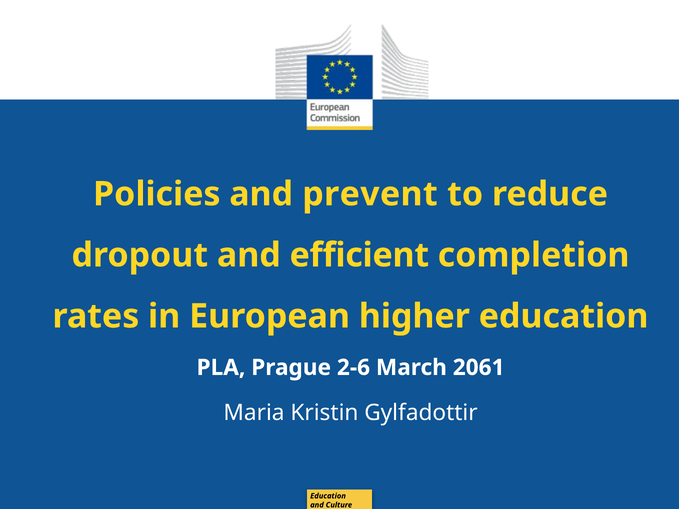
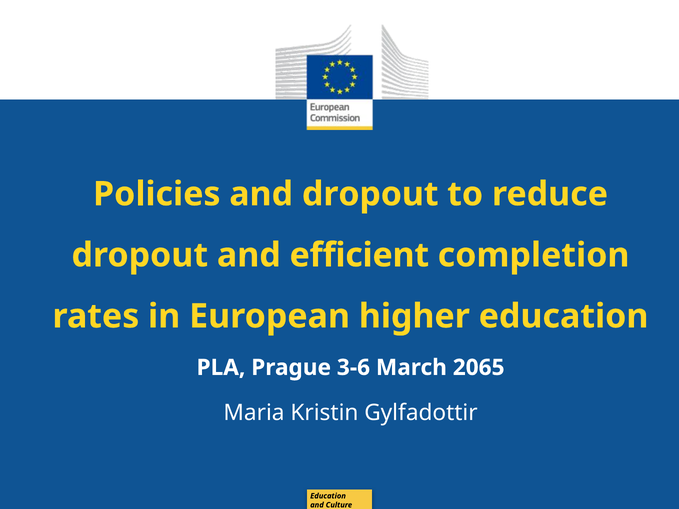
and prevent: prevent -> dropout
2-6: 2-6 -> 3-6
2061: 2061 -> 2065
